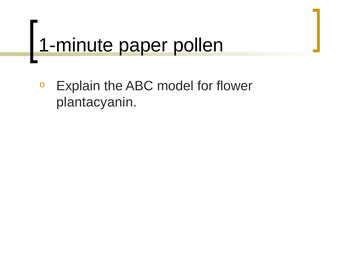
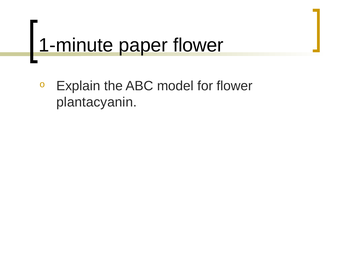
paper pollen: pollen -> flower
